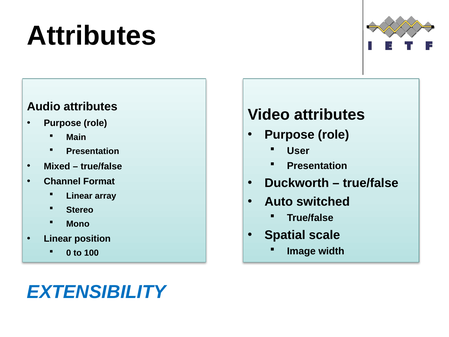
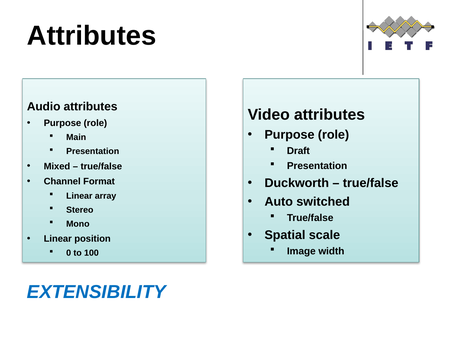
User: User -> Draft
